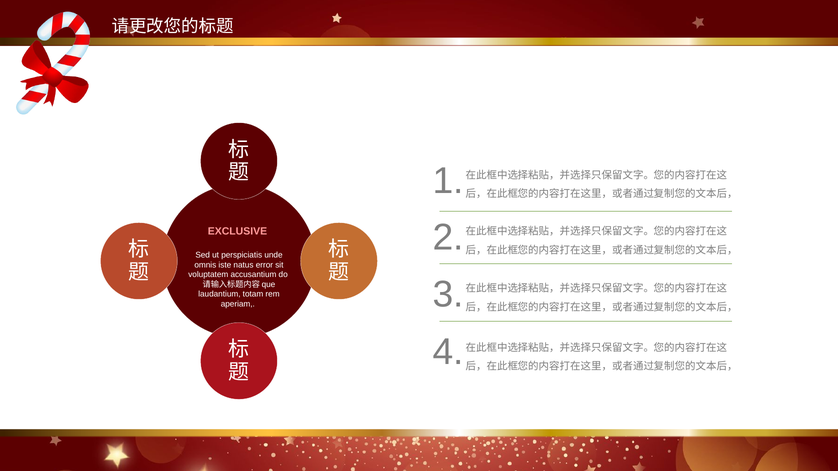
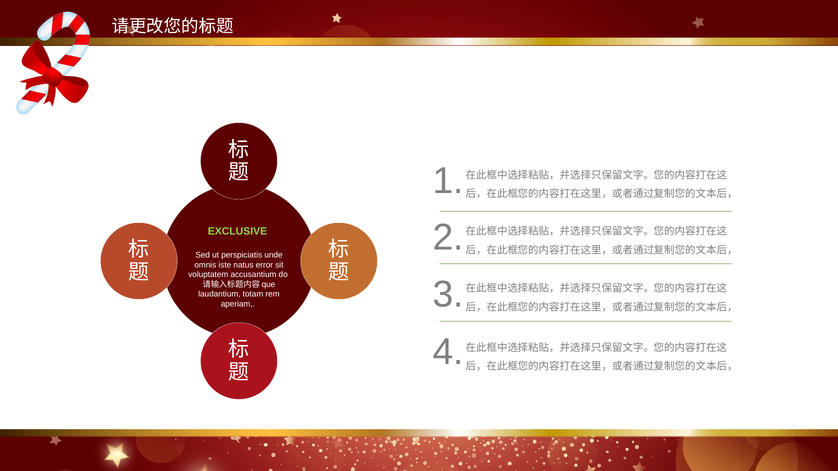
EXCLUSIVE colour: pink -> light green
